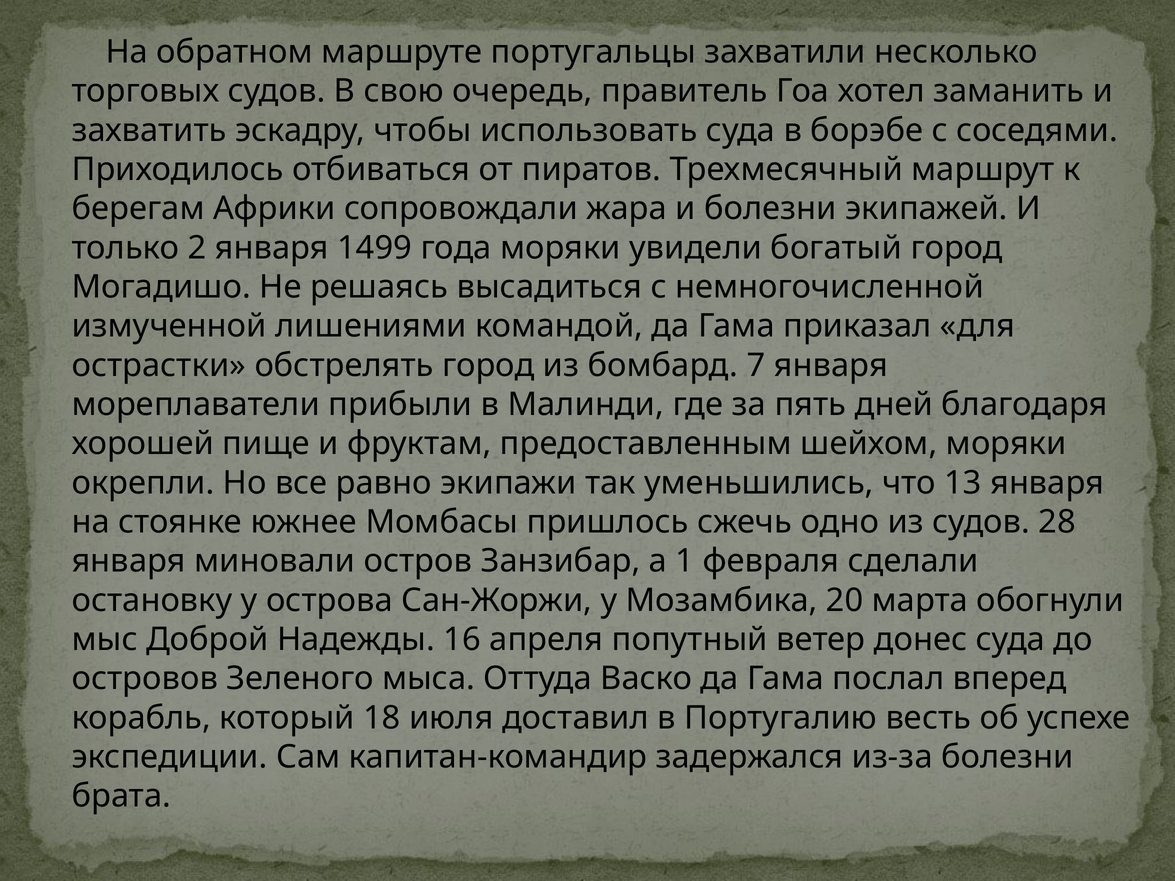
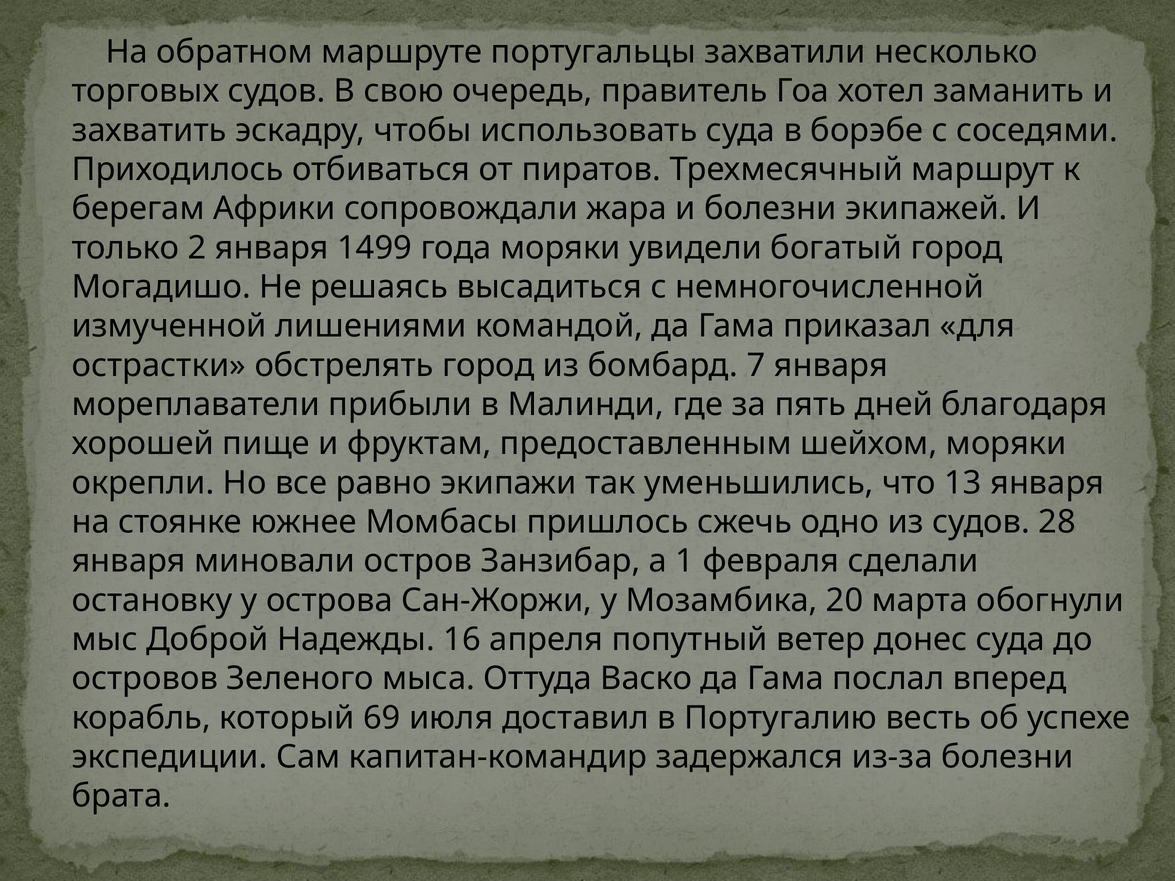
18: 18 -> 69
